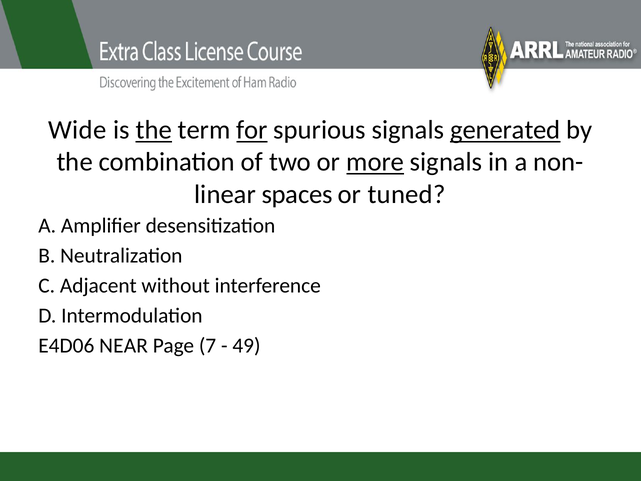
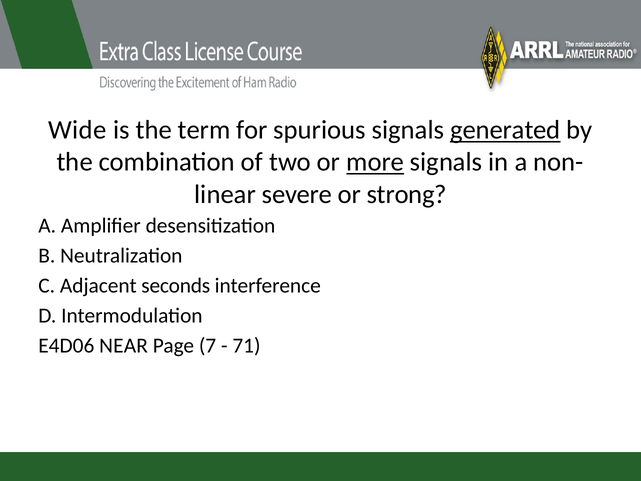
the at (154, 130) underline: present -> none
for underline: present -> none
spaces: spaces -> severe
tuned: tuned -> strong
without: without -> seconds
49: 49 -> 71
